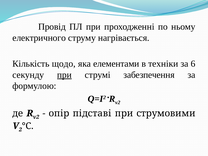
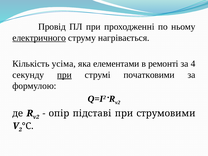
електричного underline: none -> present
щодо: щодо -> усіма
техніки: техніки -> ремонті
6: 6 -> 4
забезпечення: забезпечення -> початковими
